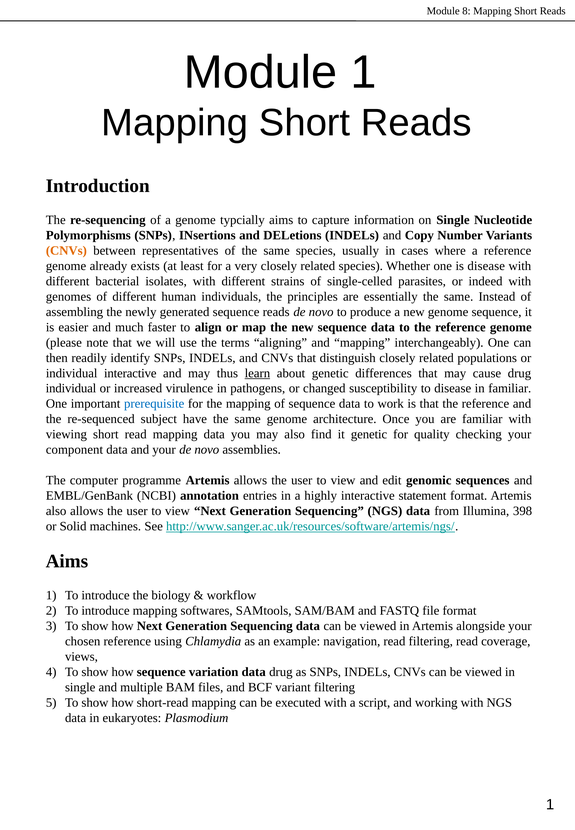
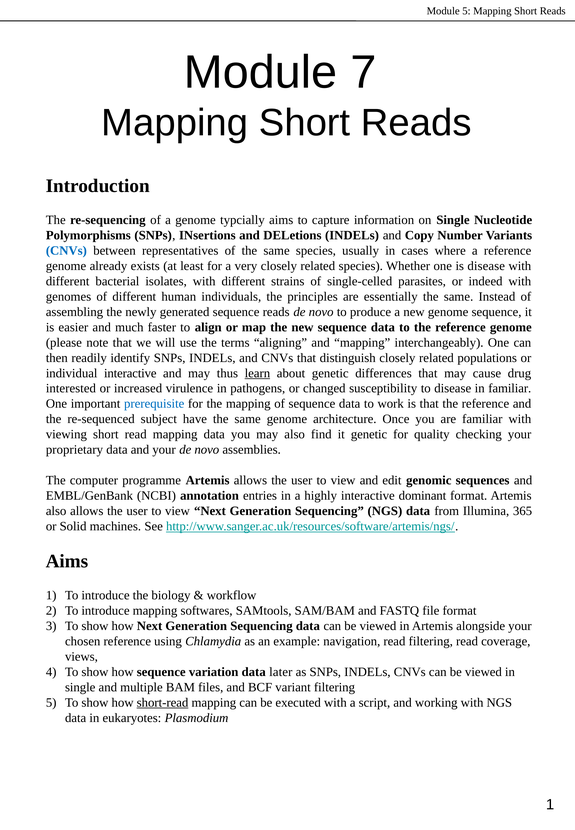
Module 8: 8 -> 5
Module 1: 1 -> 7
CNVs at (66, 251) colour: orange -> blue
individual at (71, 389): individual -> interested
component: component -> proprietary
statement: statement -> dominant
398: 398 -> 365
data drug: drug -> later
short-read underline: none -> present
